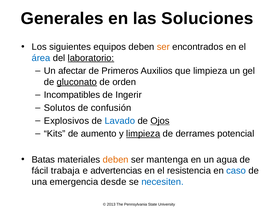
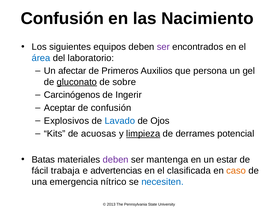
Generales at (62, 19): Generales -> Confusión
Soluciones: Soluciones -> Nacimiento
ser at (163, 47) colour: orange -> purple
laboratorio underline: present -> none
que limpieza: limpieza -> persona
orden: orden -> sobre
Incompatibles: Incompatibles -> Carcinógenos
Solutos: Solutos -> Aceptar
Ojos underline: present -> none
aumento: aumento -> acuosas
deben at (116, 160) colour: orange -> purple
agua: agua -> estar
resistencia: resistencia -> clasificada
caso colour: blue -> orange
desde: desde -> nítrico
